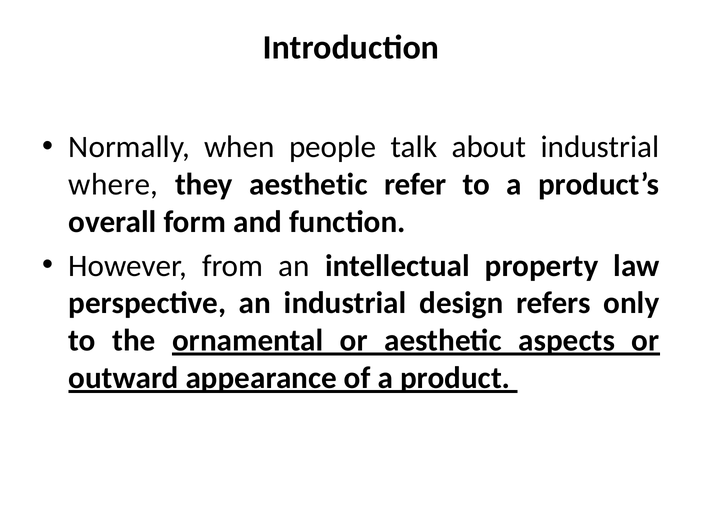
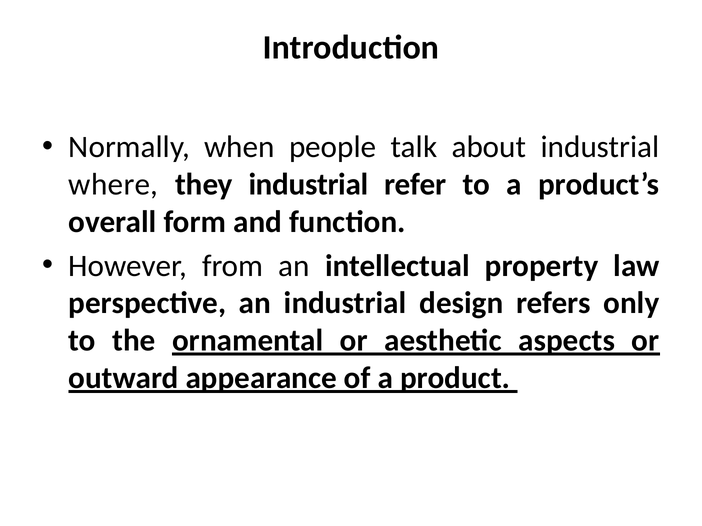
they aesthetic: aesthetic -> industrial
